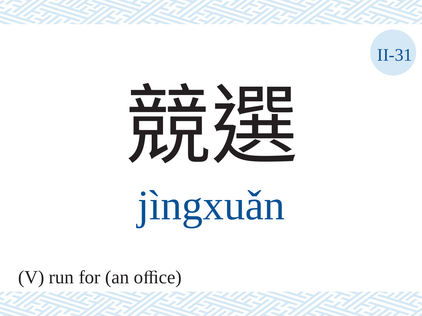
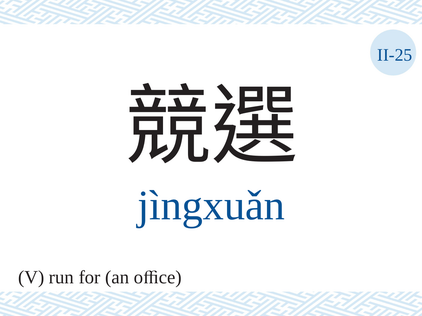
II-31: II-31 -> II-25
